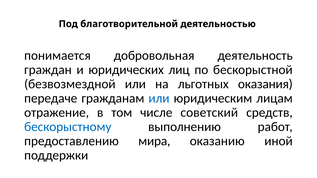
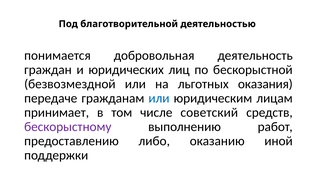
отражение: отражение -> принимает
бескорыстному colour: blue -> purple
мира: мира -> либо
